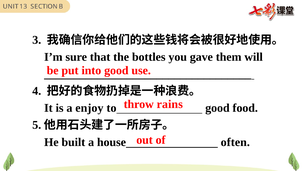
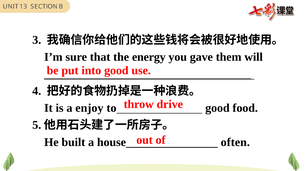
bottles: bottles -> energy
rains: rains -> drive
